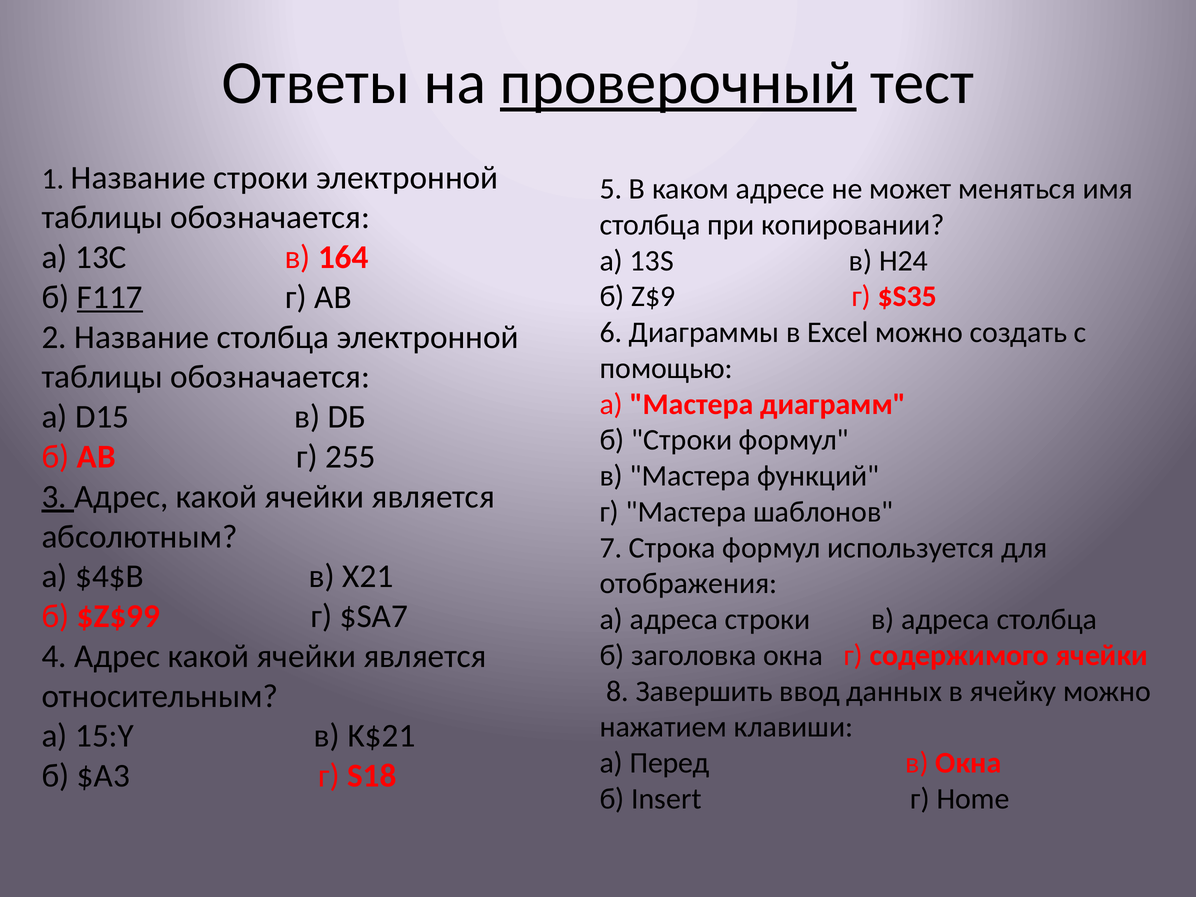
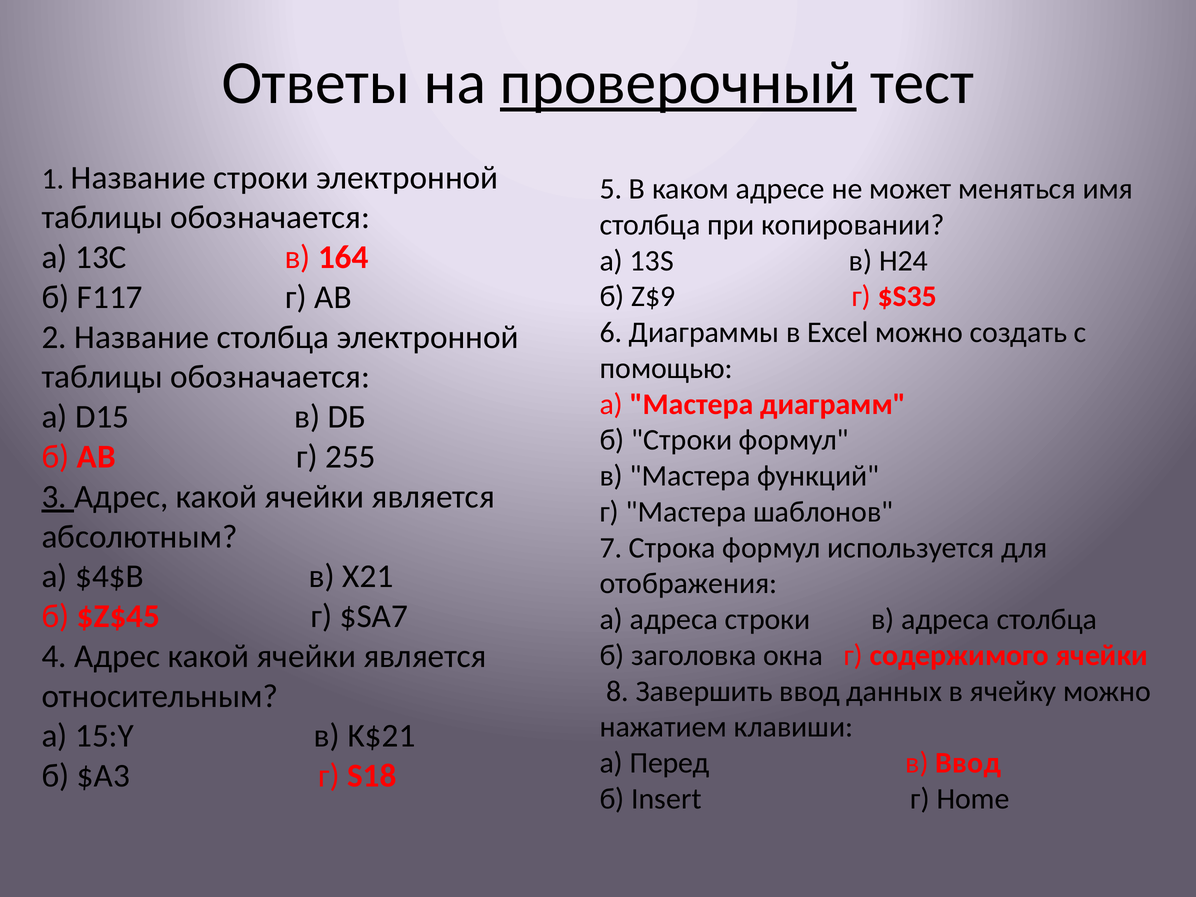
F117 underline: present -> none
$Z$99: $Z$99 -> $Z$45
в Окна: Окна -> Ввод
